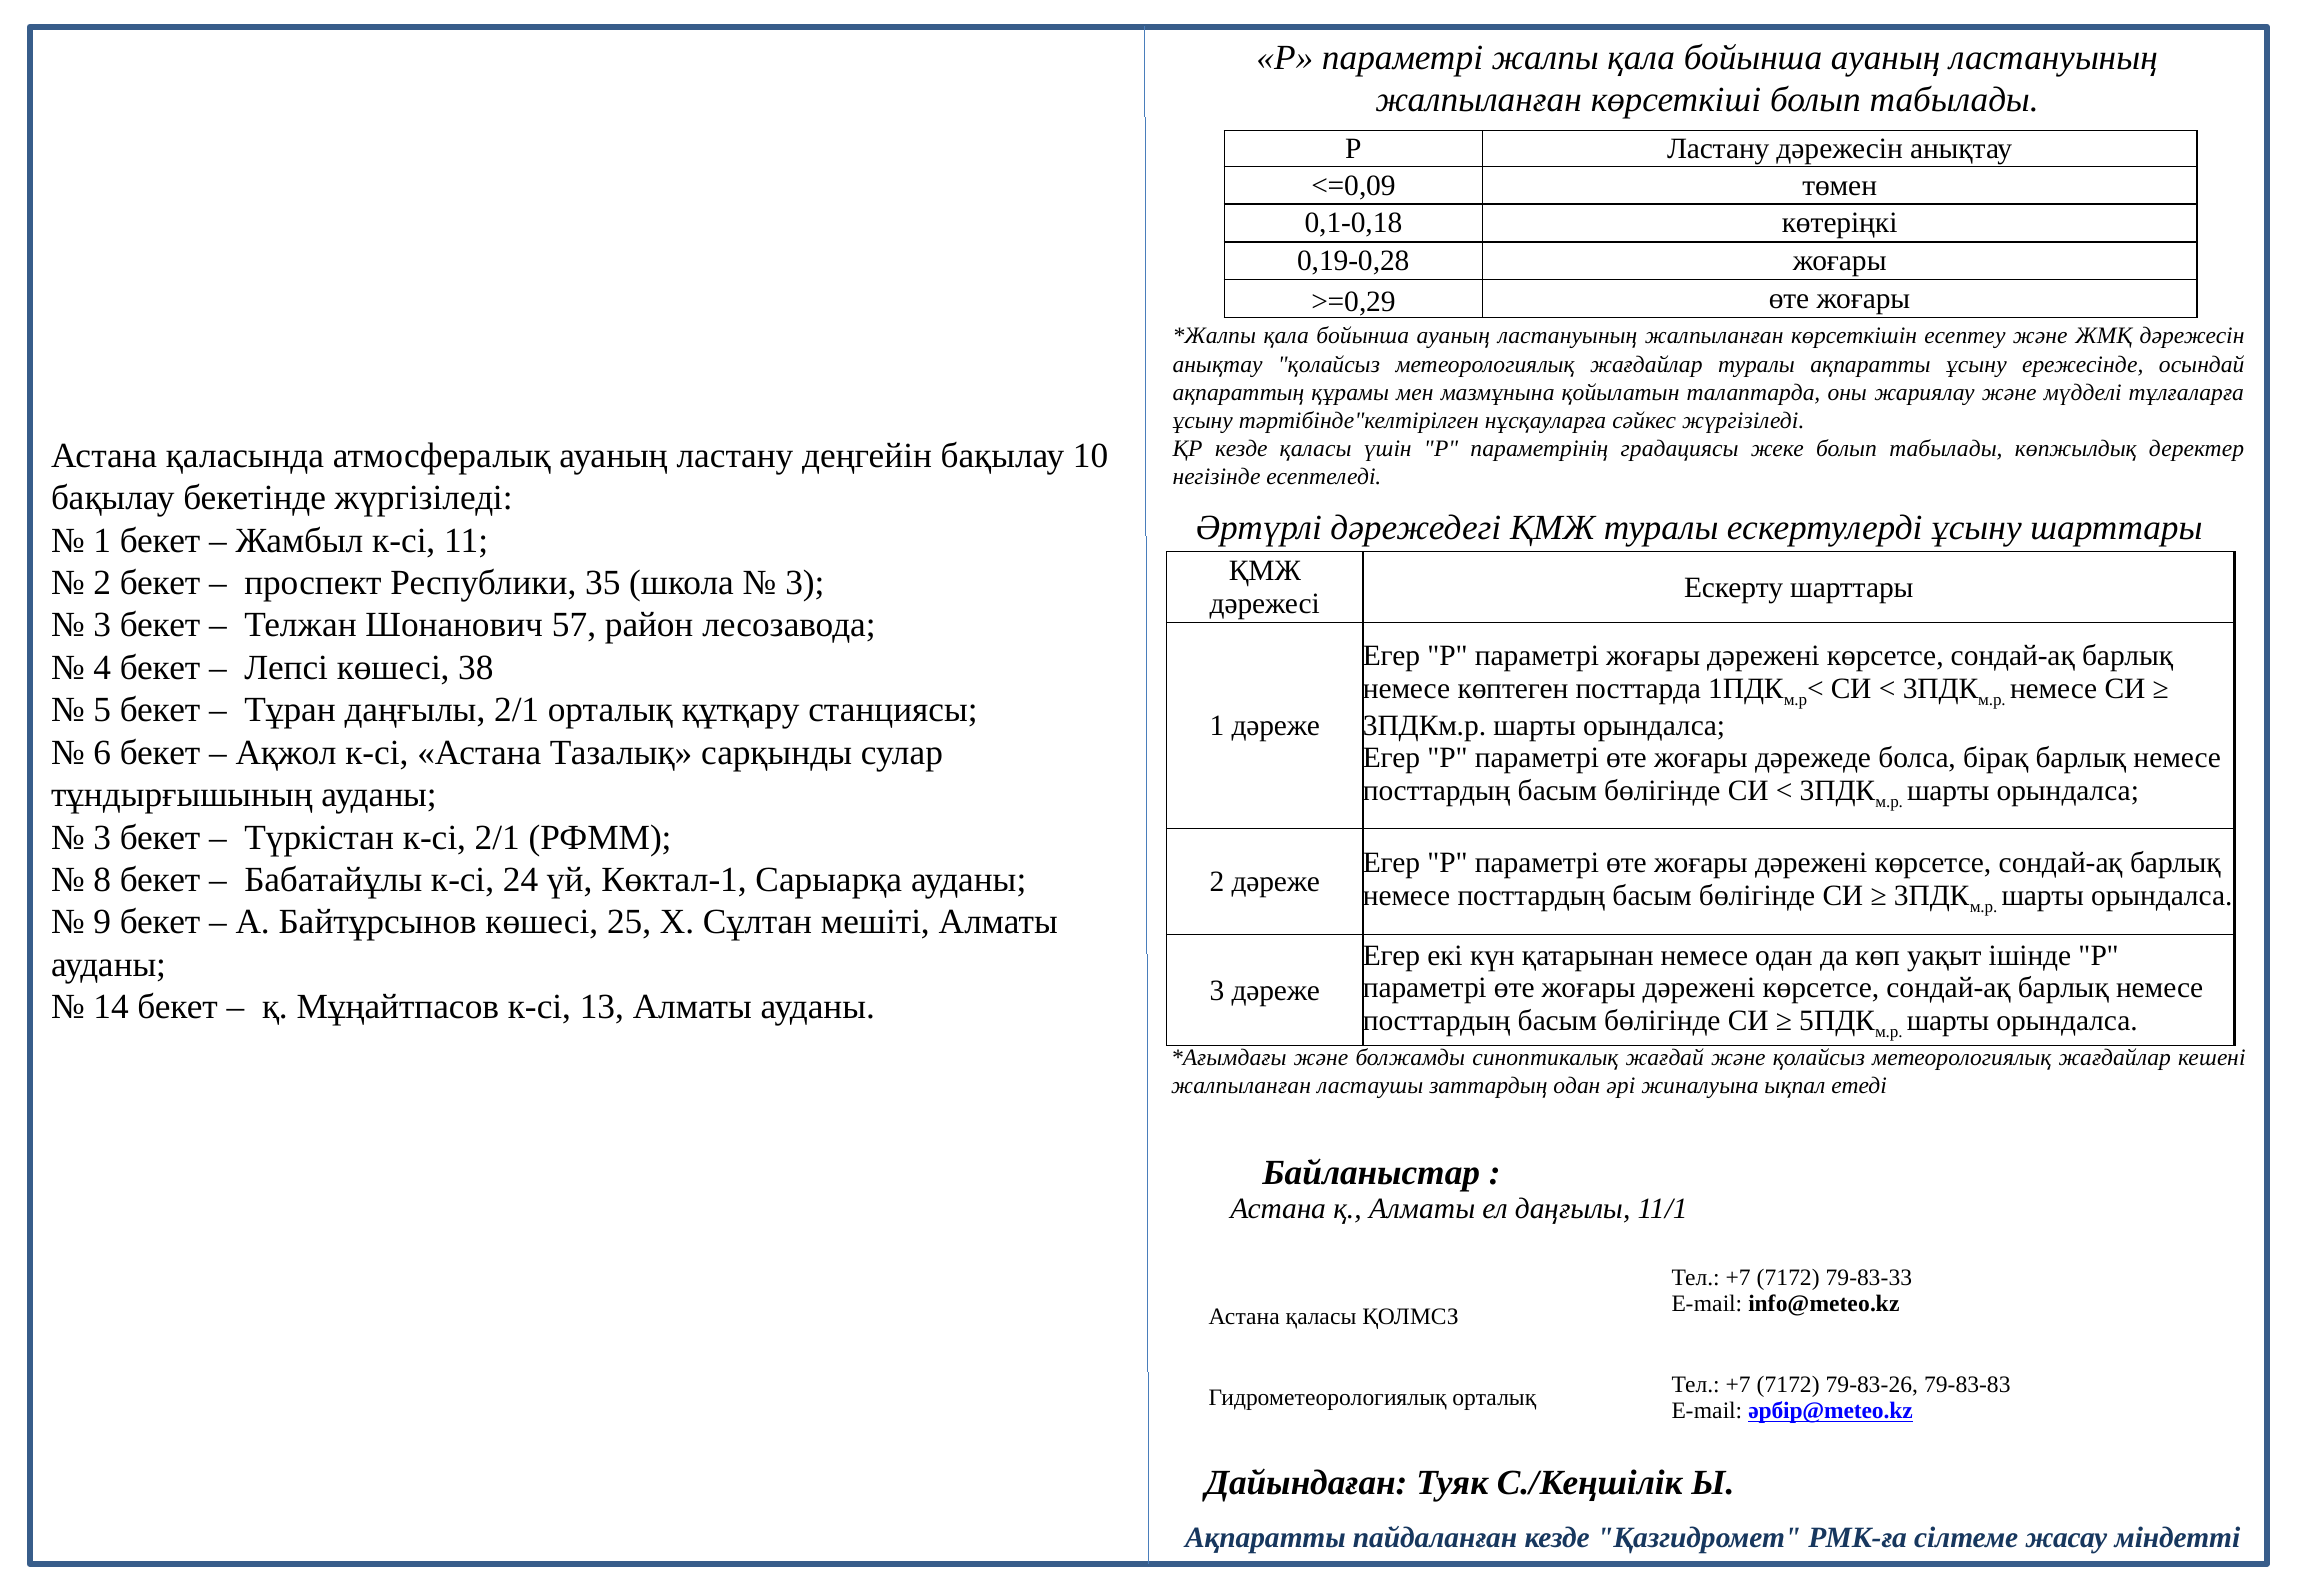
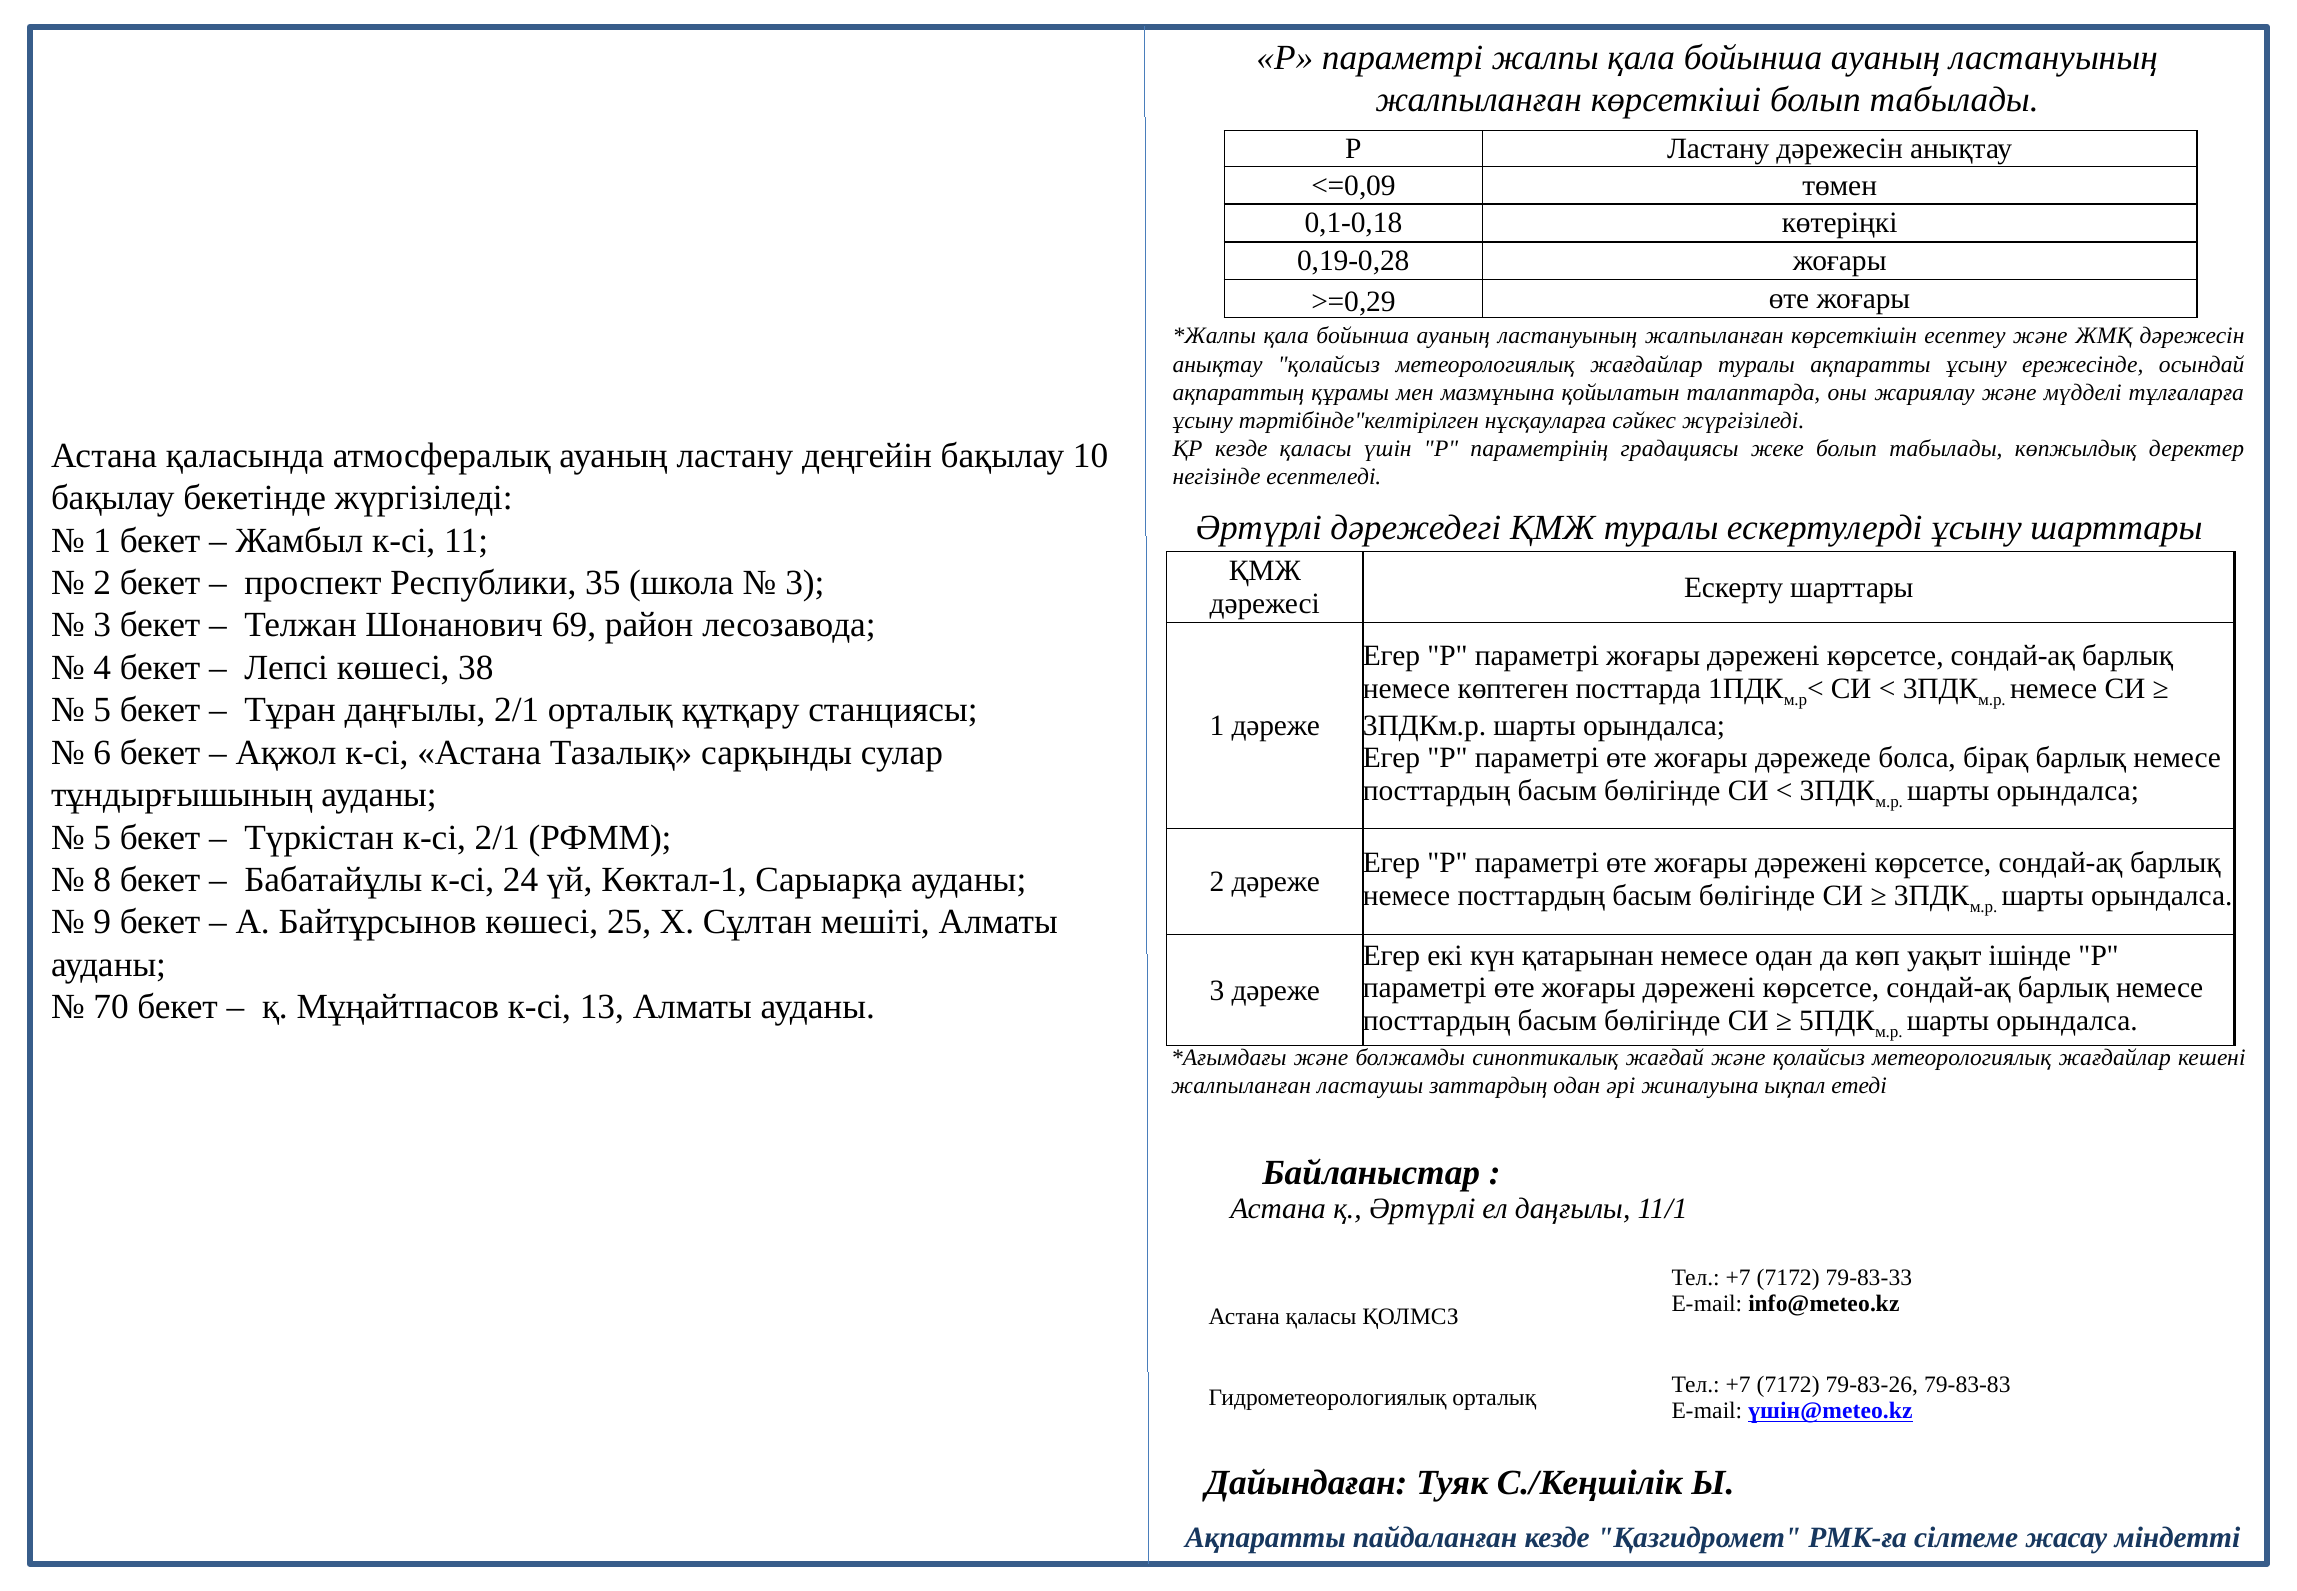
57: 57 -> 69
3 at (102, 837): 3 -> 5
14: 14 -> 70
қ Алматы: Алматы -> Әртүрлі
әрбір@meteo.kz: әрбір@meteo.kz -> үшін@meteo.kz
